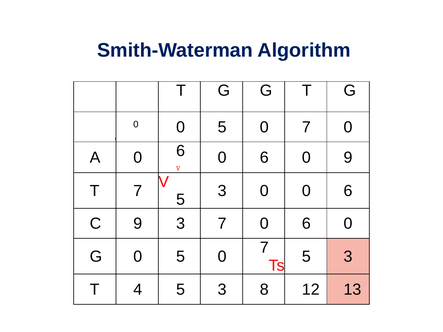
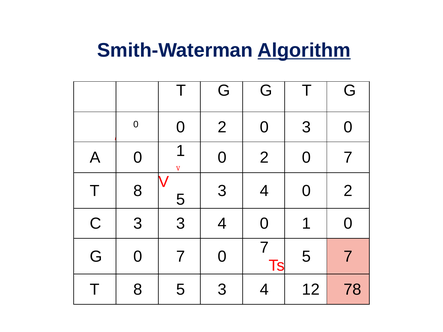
Algorithm underline: none -> present
0 0 5: 5 -> 2
7 at (306, 127): 7 -> 3
A 0 6: 6 -> 1
6 at (264, 158): 6 -> 2
9 at (348, 158): 9 -> 7
7 at (138, 191): 7 -> 8
0 at (264, 191): 0 -> 4
6 at (348, 191): 6 -> 2
C 9: 9 -> 3
7 at (222, 224): 7 -> 4
6 at (306, 224): 6 -> 1
G 0 5: 5 -> 7
3 at (348, 257): 3 -> 7
4 at (138, 290): 4 -> 8
8 at (264, 290): 8 -> 4
13: 13 -> 78
